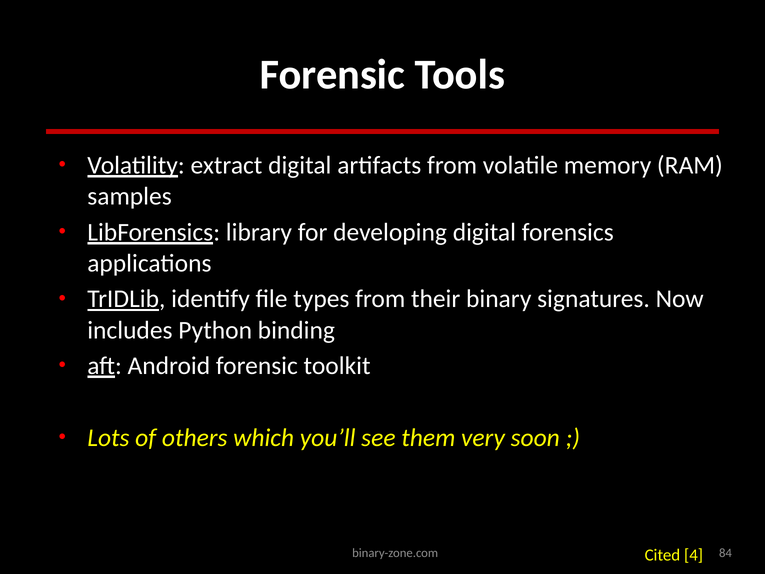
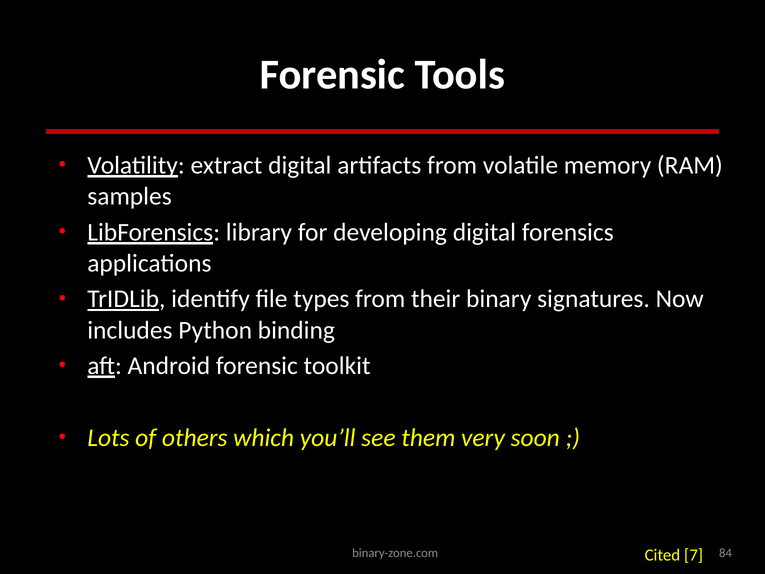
4: 4 -> 7
